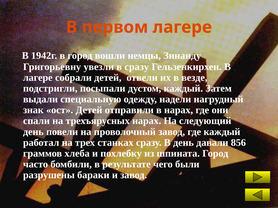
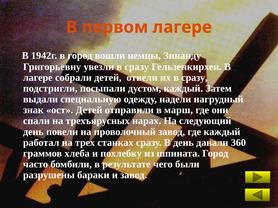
их в везде: везде -> сразу
в нарах: нарах -> марш
856: 856 -> 360
